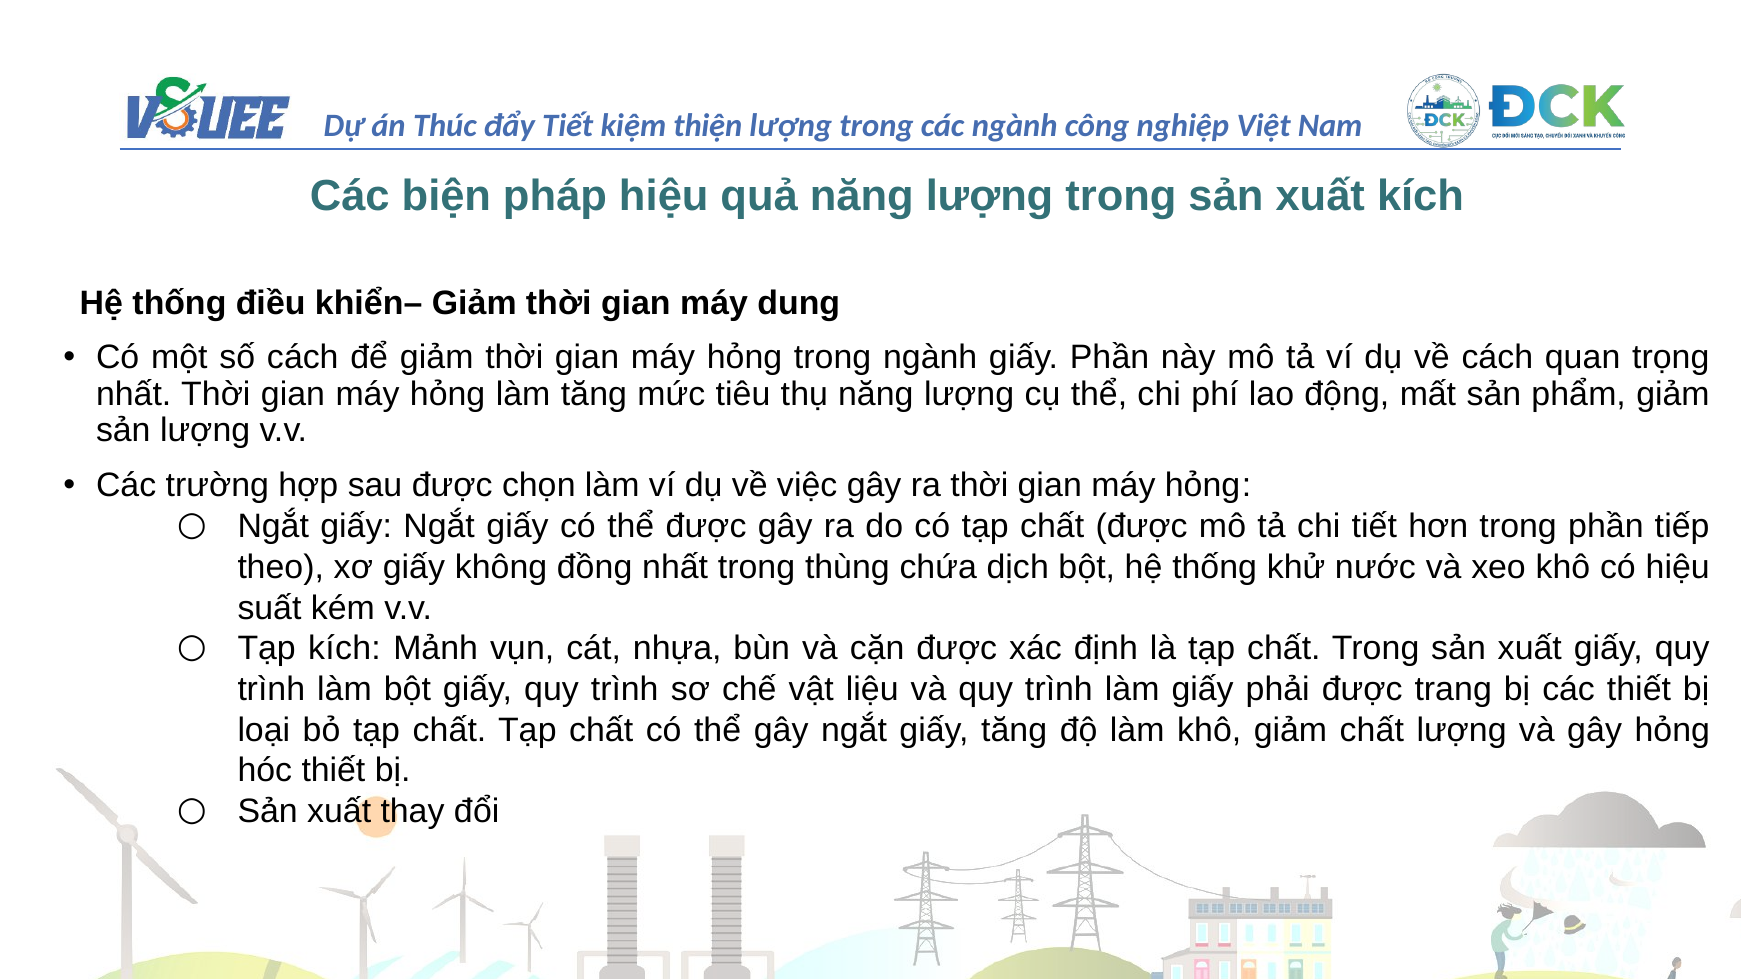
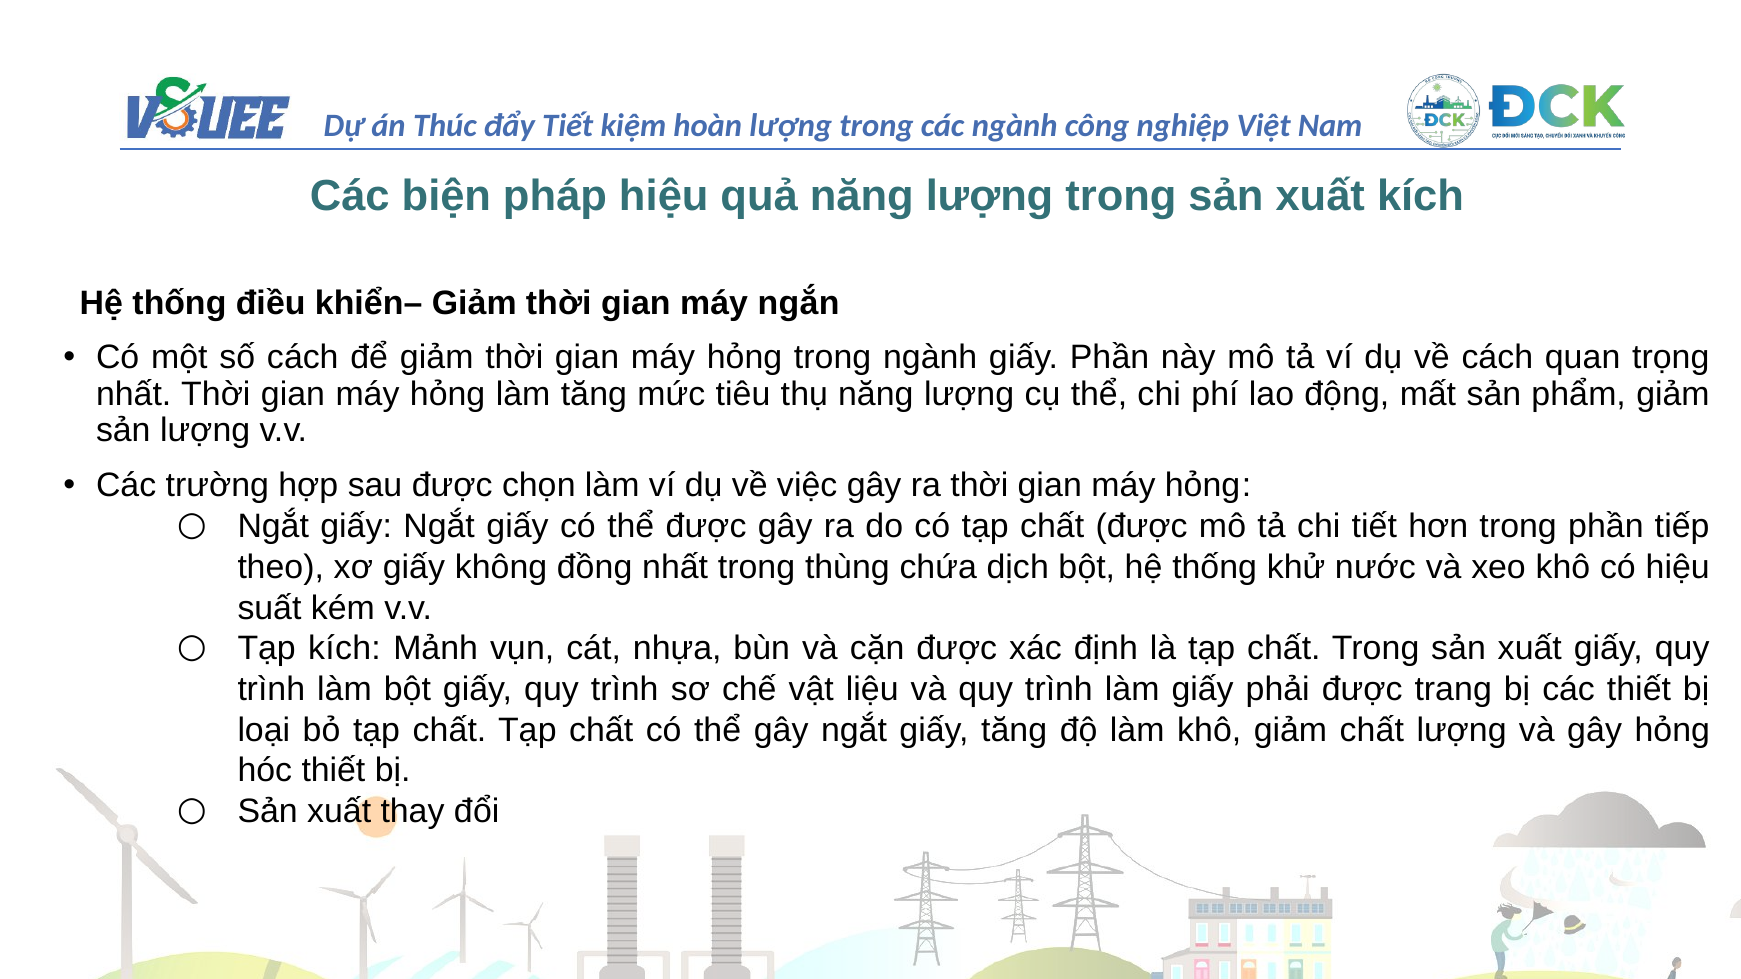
thiện: thiện -> hoàn
dung: dung -> ngắn
